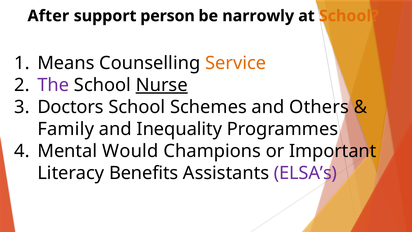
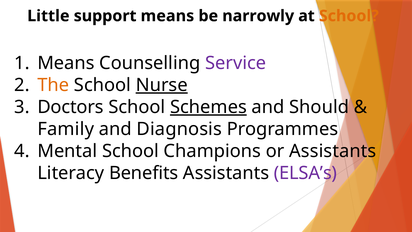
After: After -> Little
support person: person -> means
Service colour: orange -> purple
The colour: purple -> orange
Schemes underline: none -> present
Others: Others -> Should
Inequality: Inequality -> Diagnosis
Mental Would: Would -> School
or Important: Important -> Assistants
